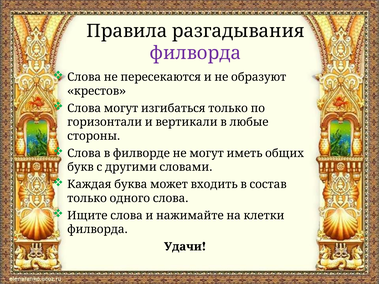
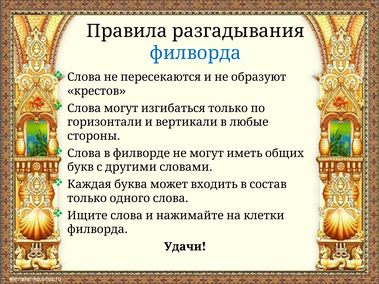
филворда at (195, 53) colour: purple -> blue
